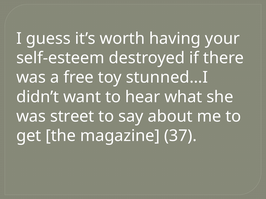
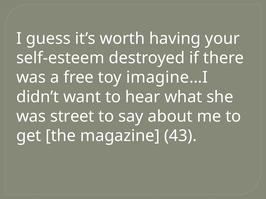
stunned…I: stunned…I -> imagine…I
37: 37 -> 43
